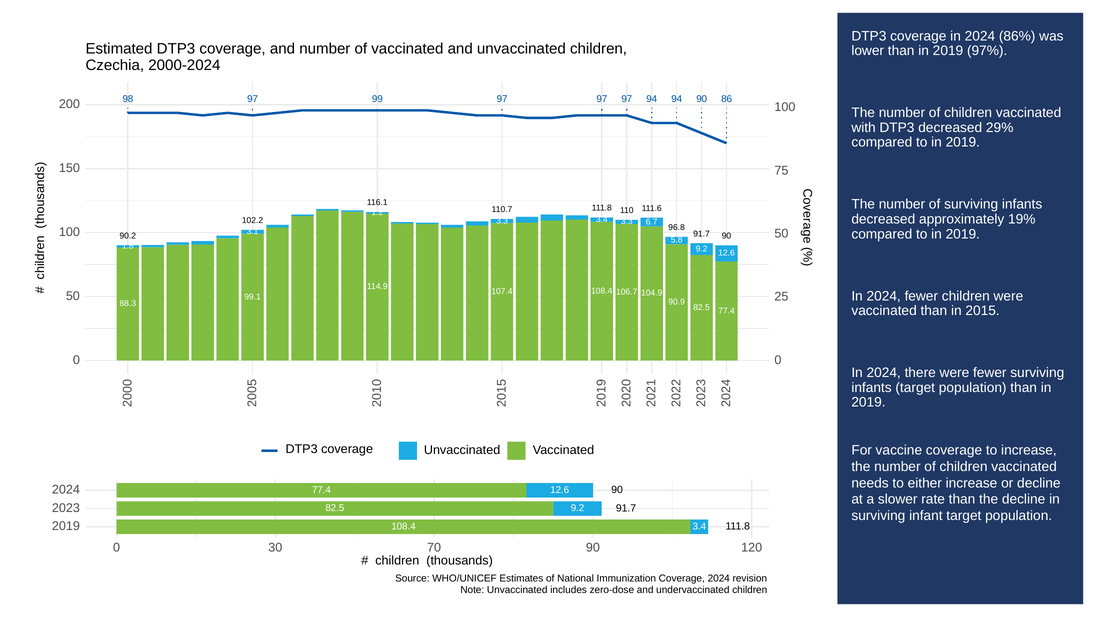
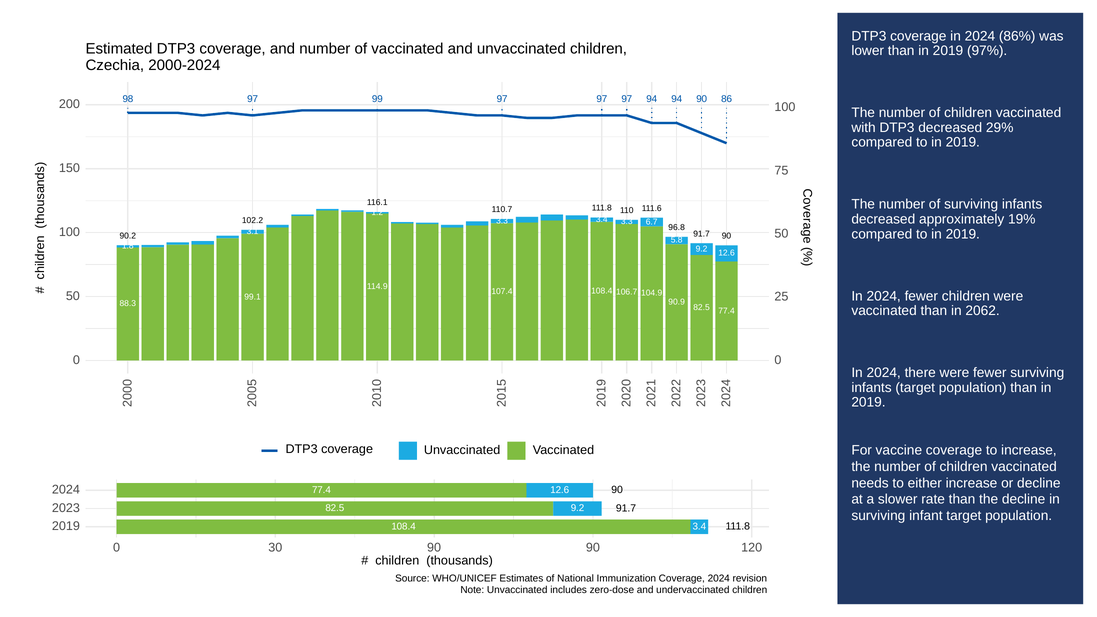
2015: 2015 -> 2062
30 70: 70 -> 90
